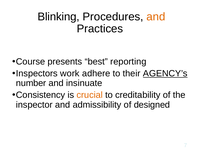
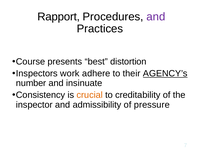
Blinking: Blinking -> Rapport
and at (156, 17) colour: orange -> purple
reporting: reporting -> distortion
designed: designed -> pressure
